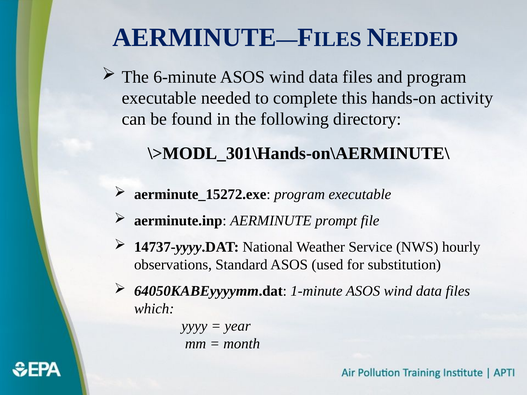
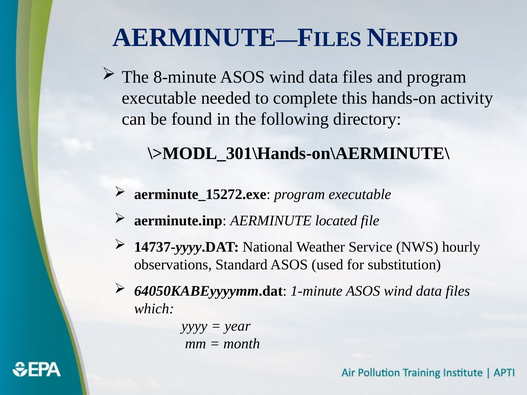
6-minute: 6-minute -> 8-minute
prompt: prompt -> located
